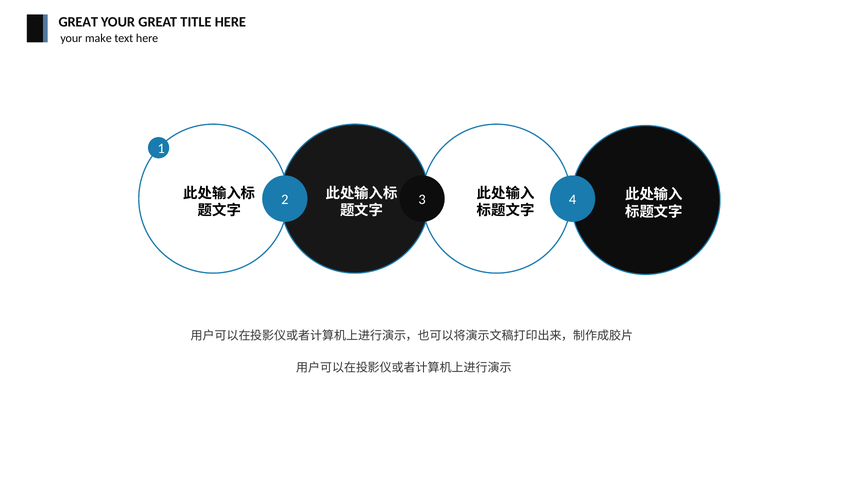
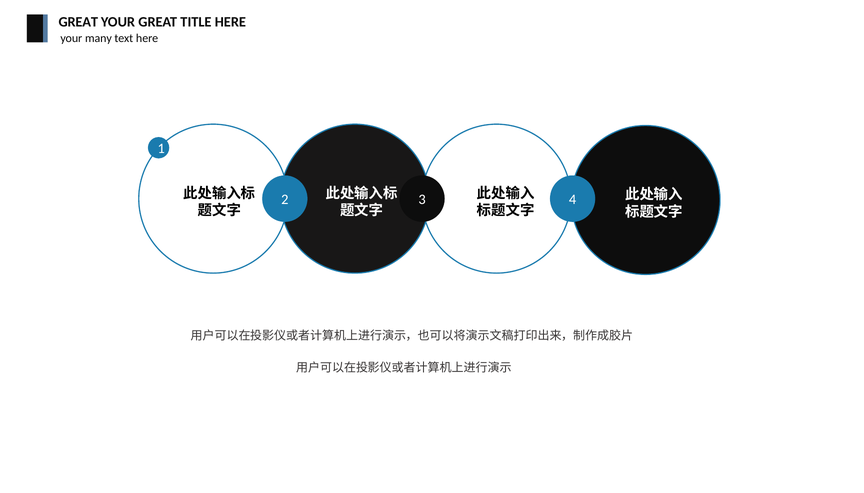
make: make -> many
